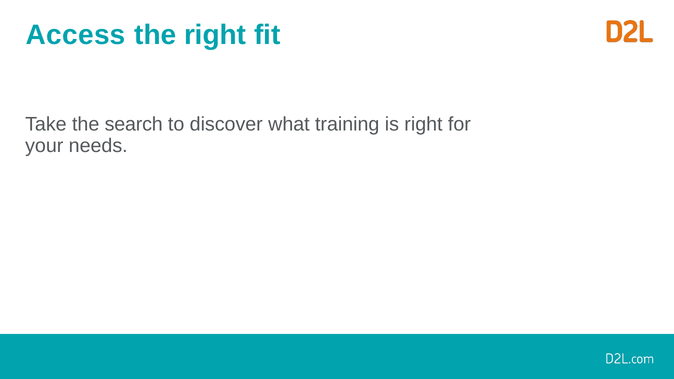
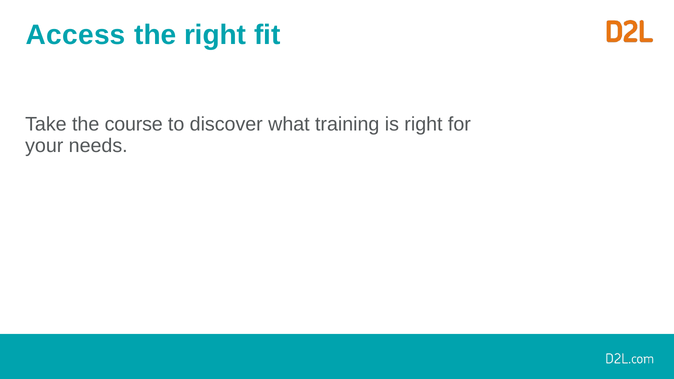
search: search -> course
